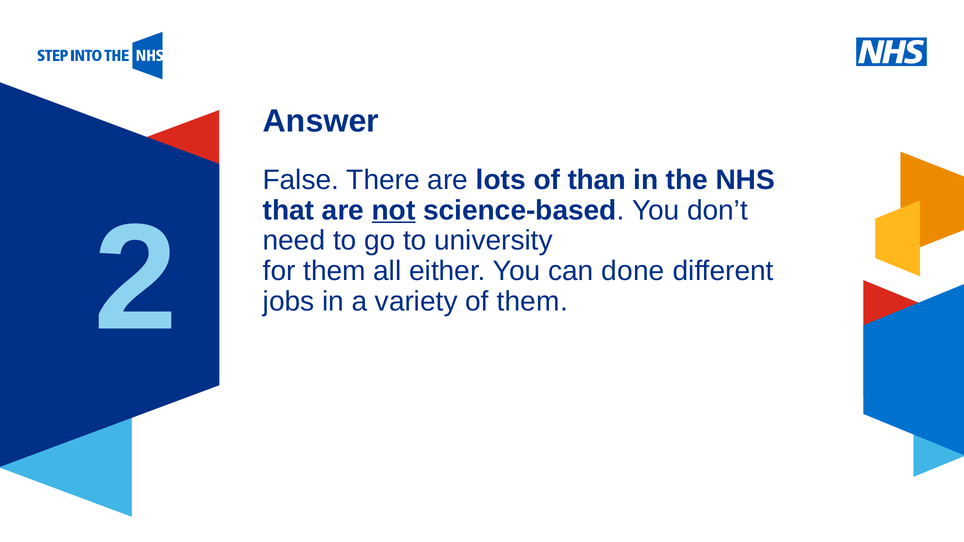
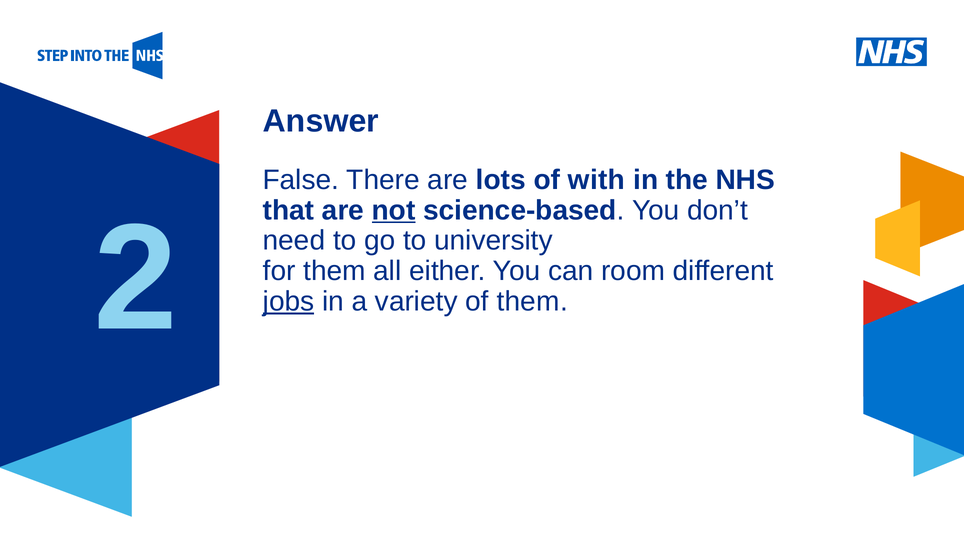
than: than -> with
done: done -> room
jobs underline: none -> present
